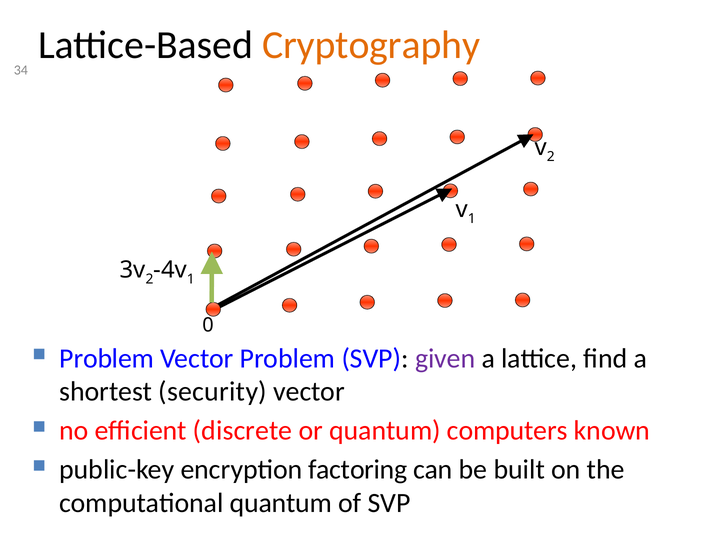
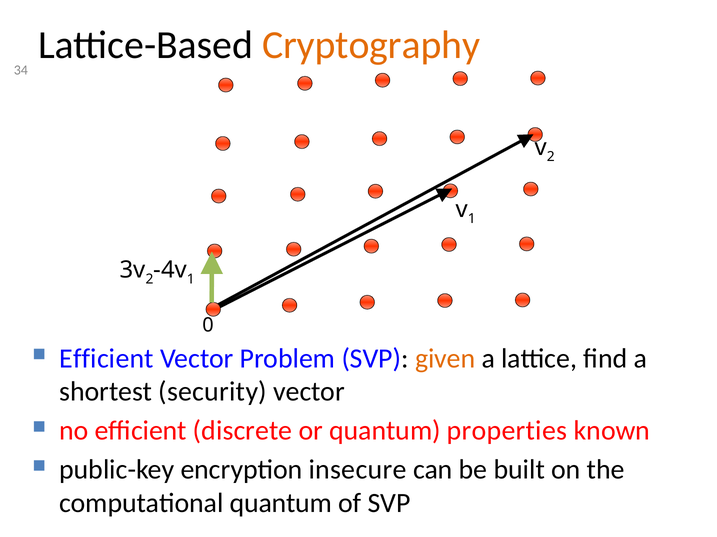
Problem at (107, 359): Problem -> Efficient
given colour: purple -> orange
computers: computers -> properties
factoring: factoring -> insecure
